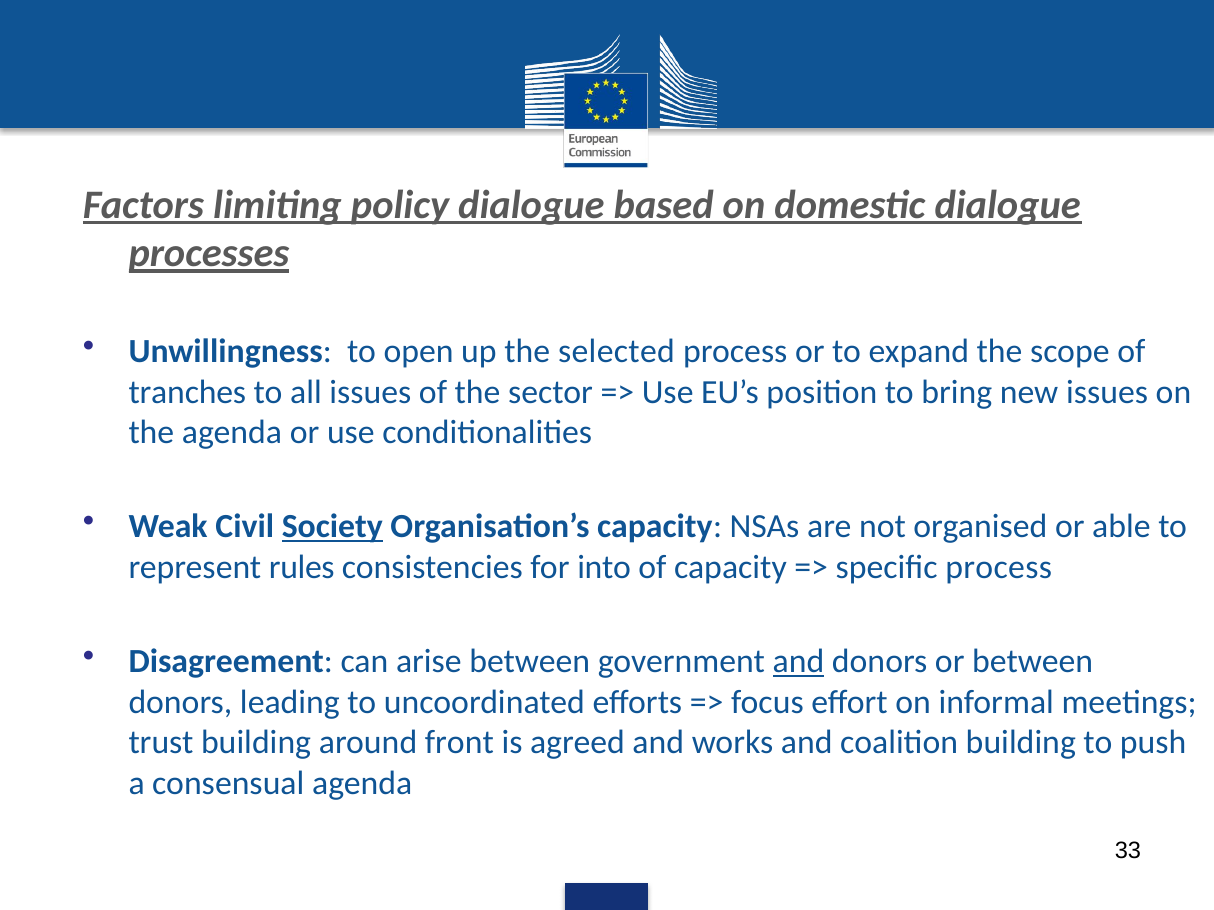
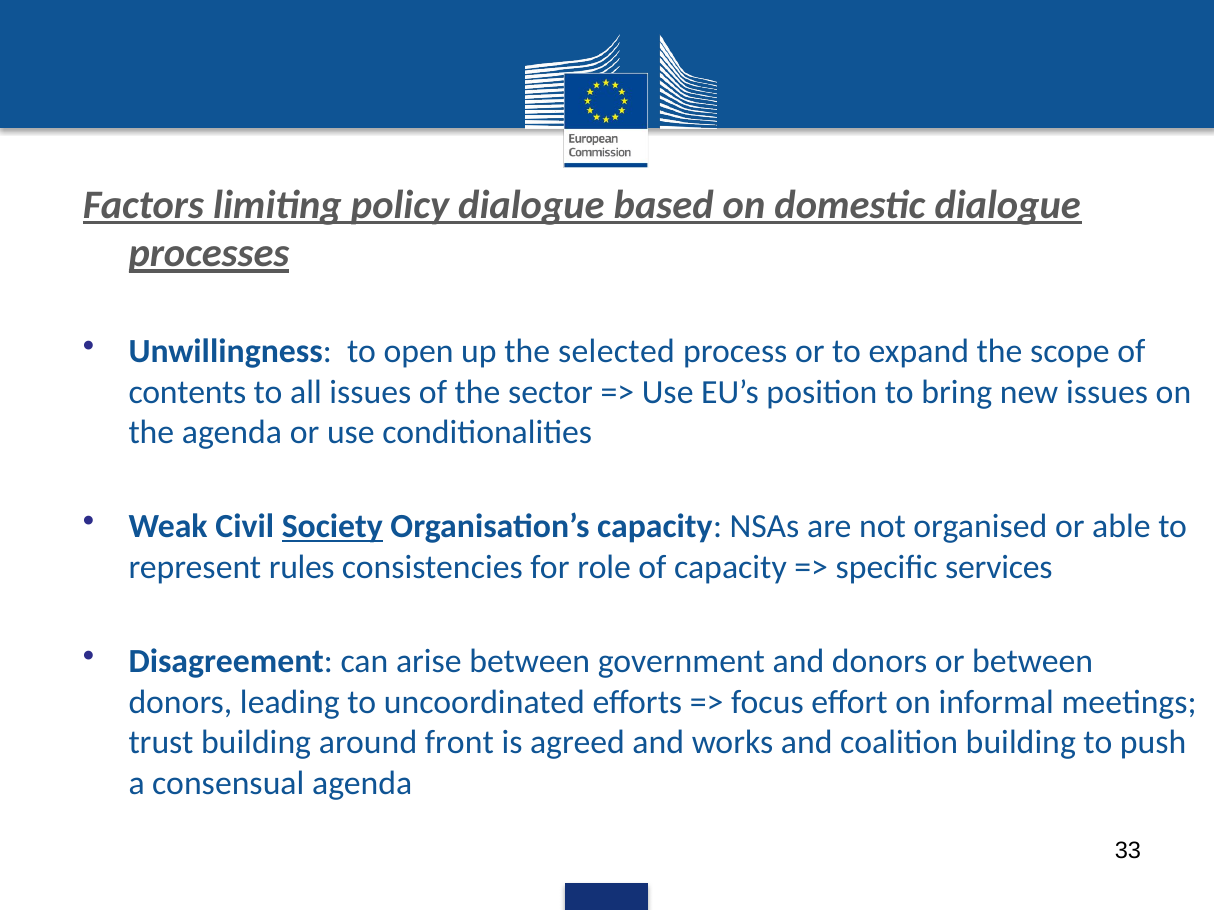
tranches: tranches -> contents
into: into -> role
specific process: process -> services
and at (798, 662) underline: present -> none
